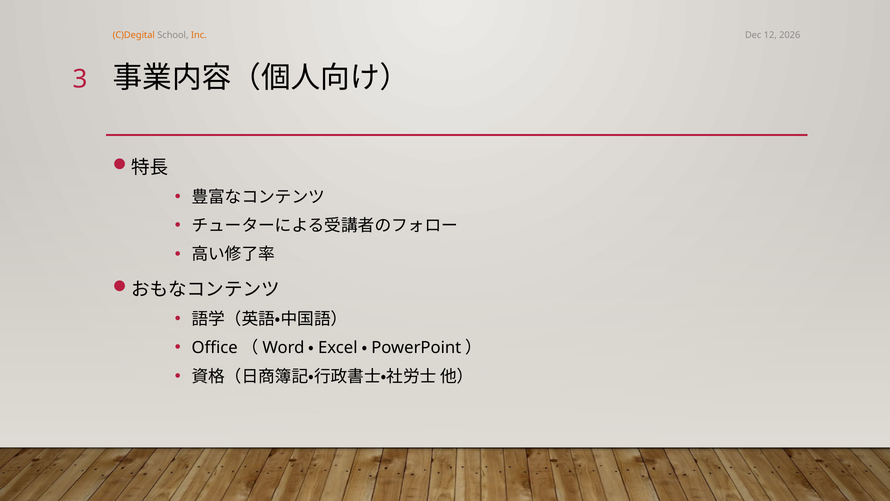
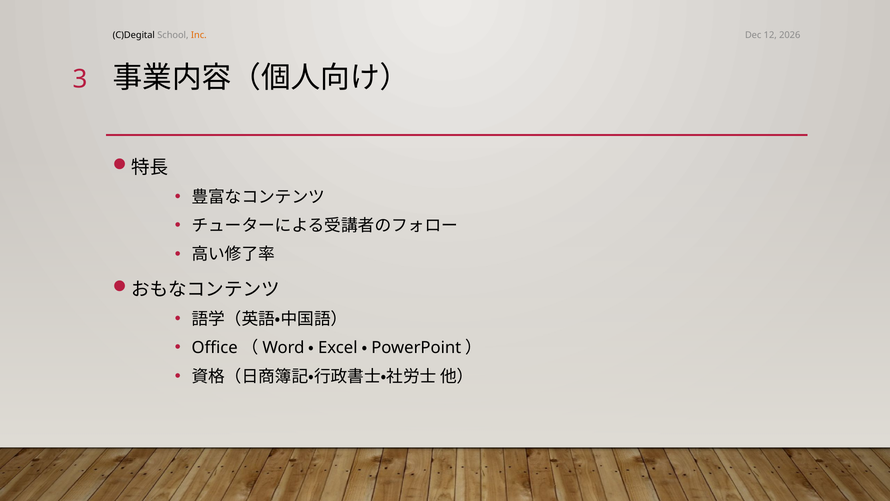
C)Degital colour: orange -> black
